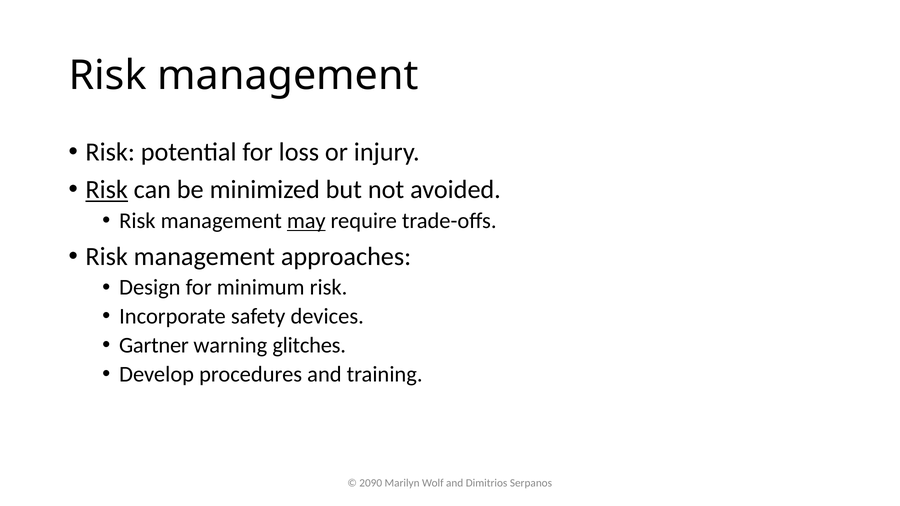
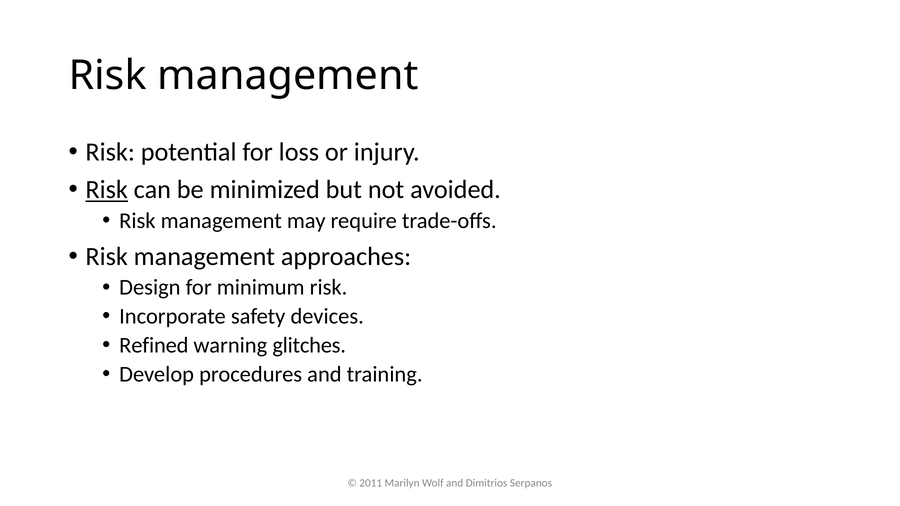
may underline: present -> none
Gartner: Gartner -> Refined
2090: 2090 -> 2011
